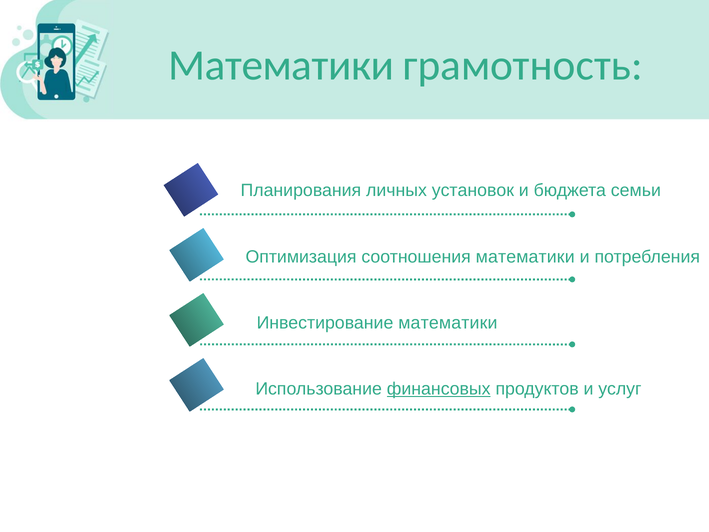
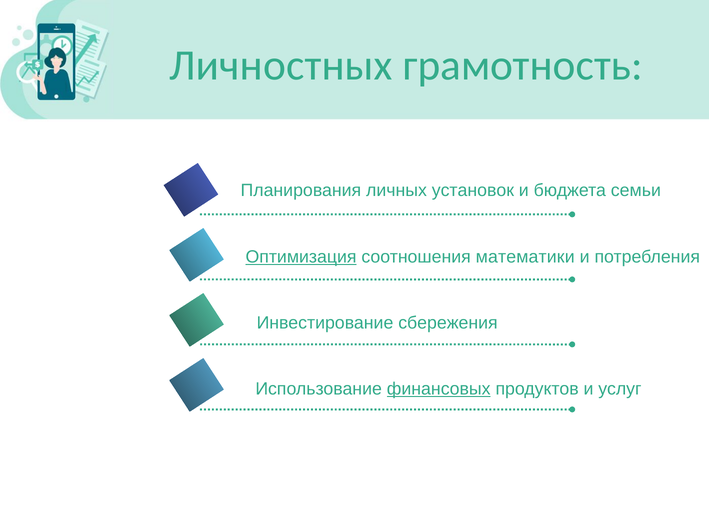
Математики at (281, 65): Математики -> Личностных
Оптимизация underline: none -> present
Инвестирование математики: математики -> сбережения
